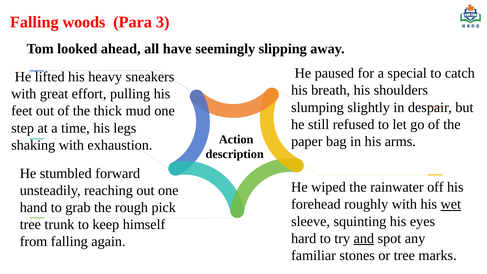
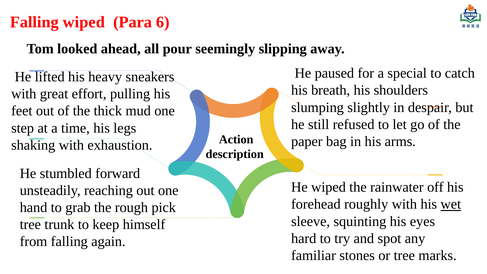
Falling woods: woods -> wiped
3: 3 -> 6
have: have -> pour
and underline: present -> none
